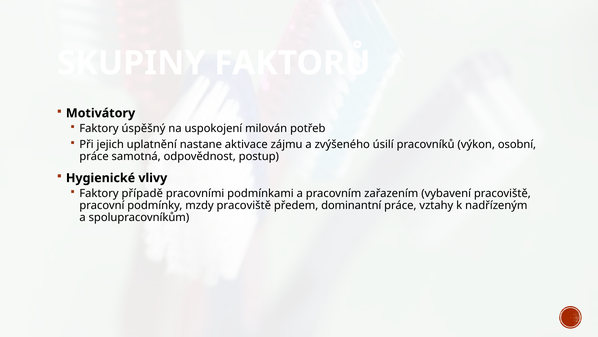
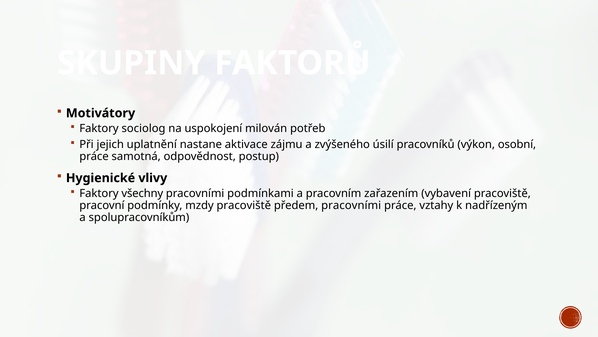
úspěšný: úspěšný -> sociolog
případě: případě -> všechny
předem dominantní: dominantní -> pracovními
